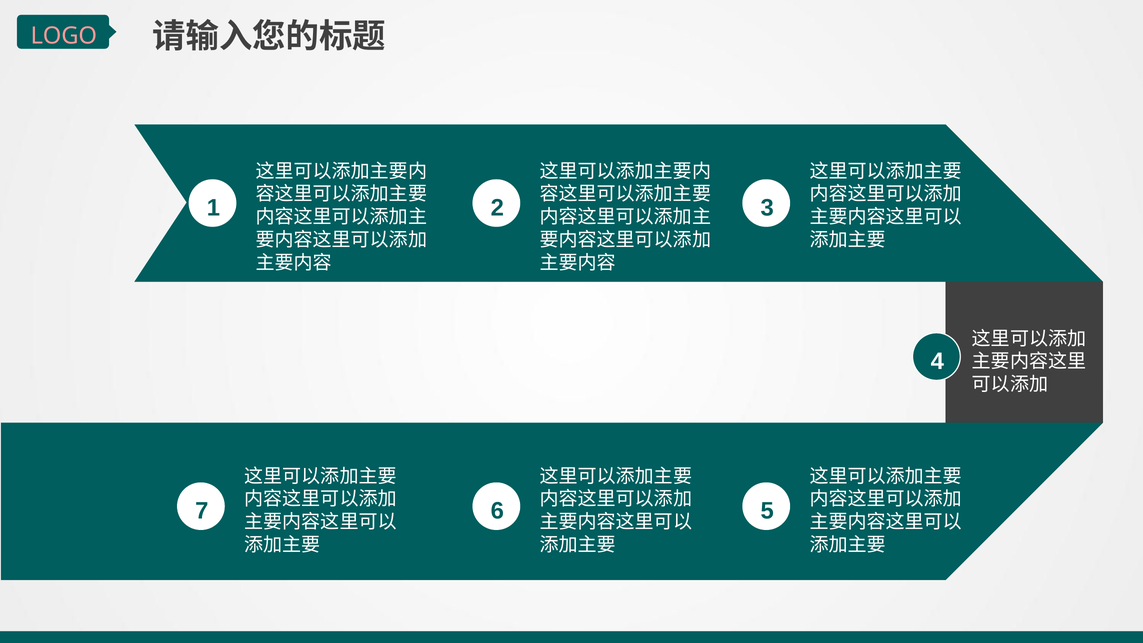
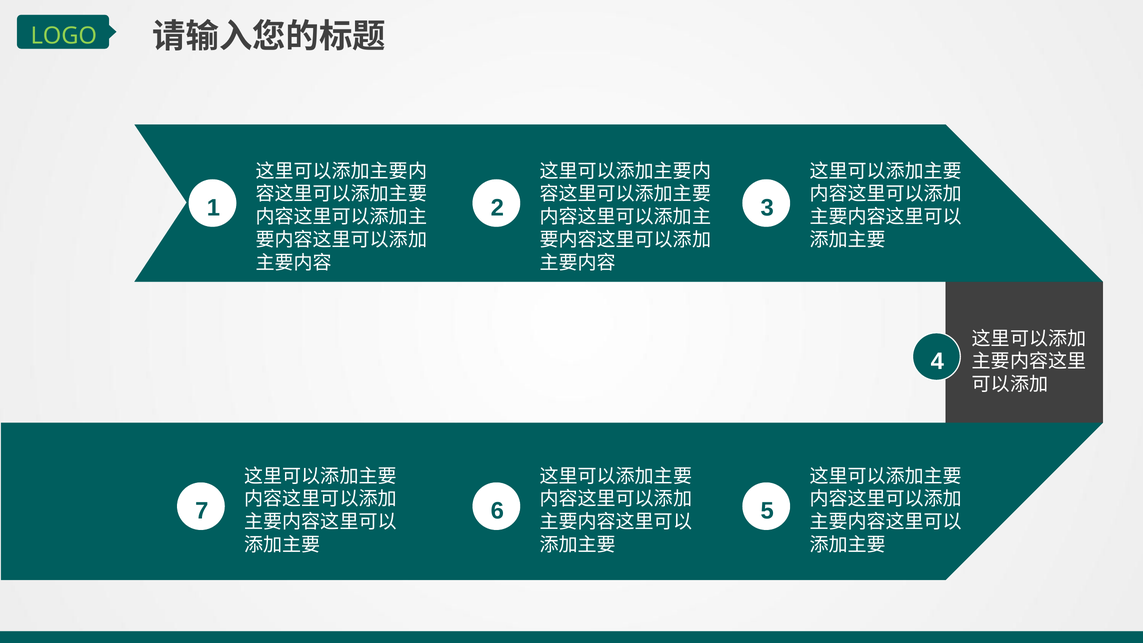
LOGO colour: pink -> light green
